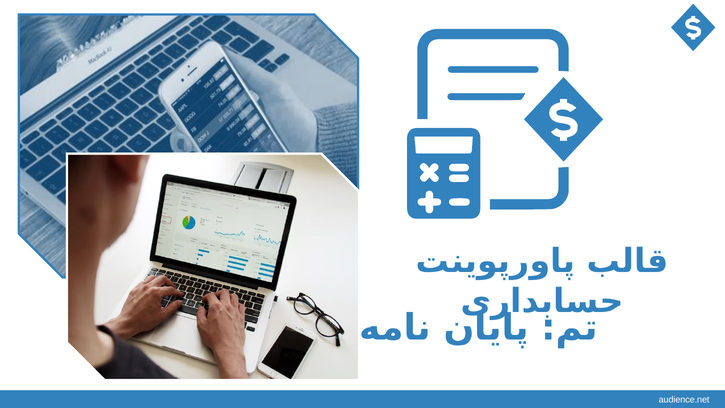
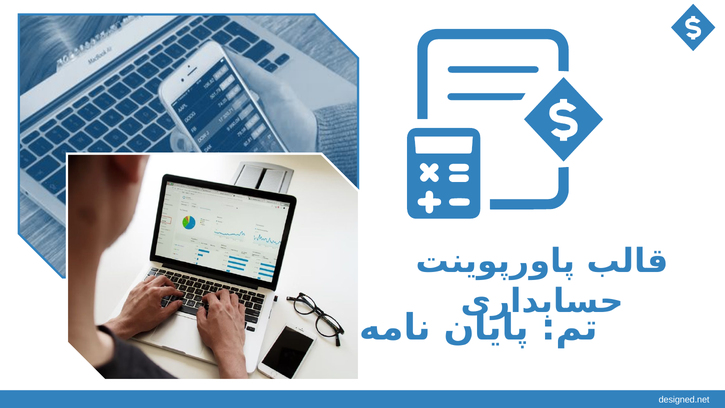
audience.net: audience.net -> designed.net
